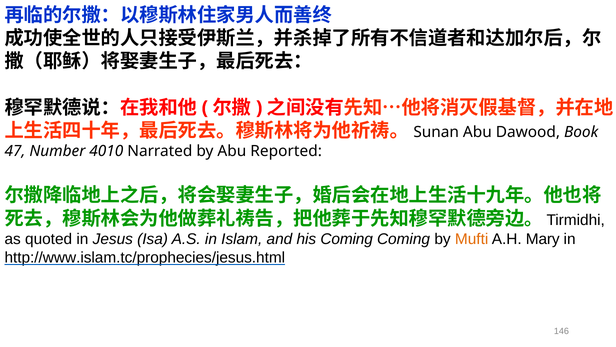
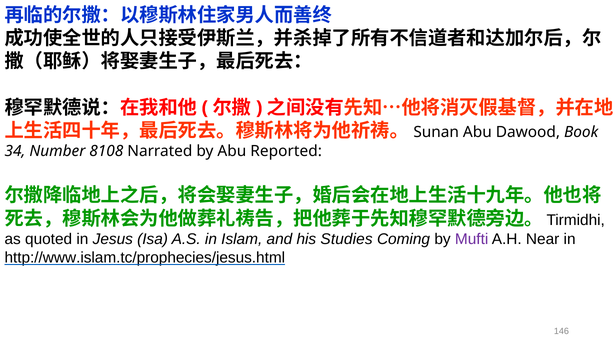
47: 47 -> 34
4010: 4010 -> 8108
his Coming: Coming -> Studies
Mufti colour: orange -> purple
Mary: Mary -> Near
